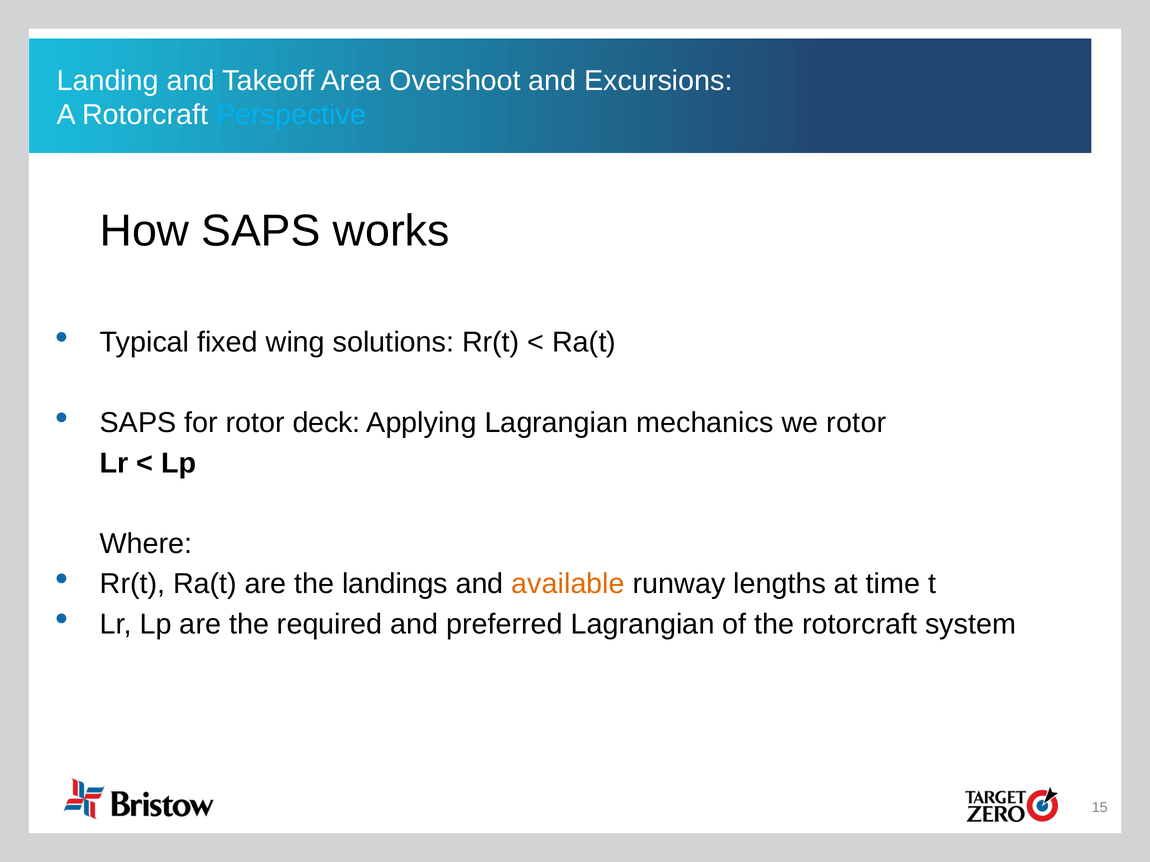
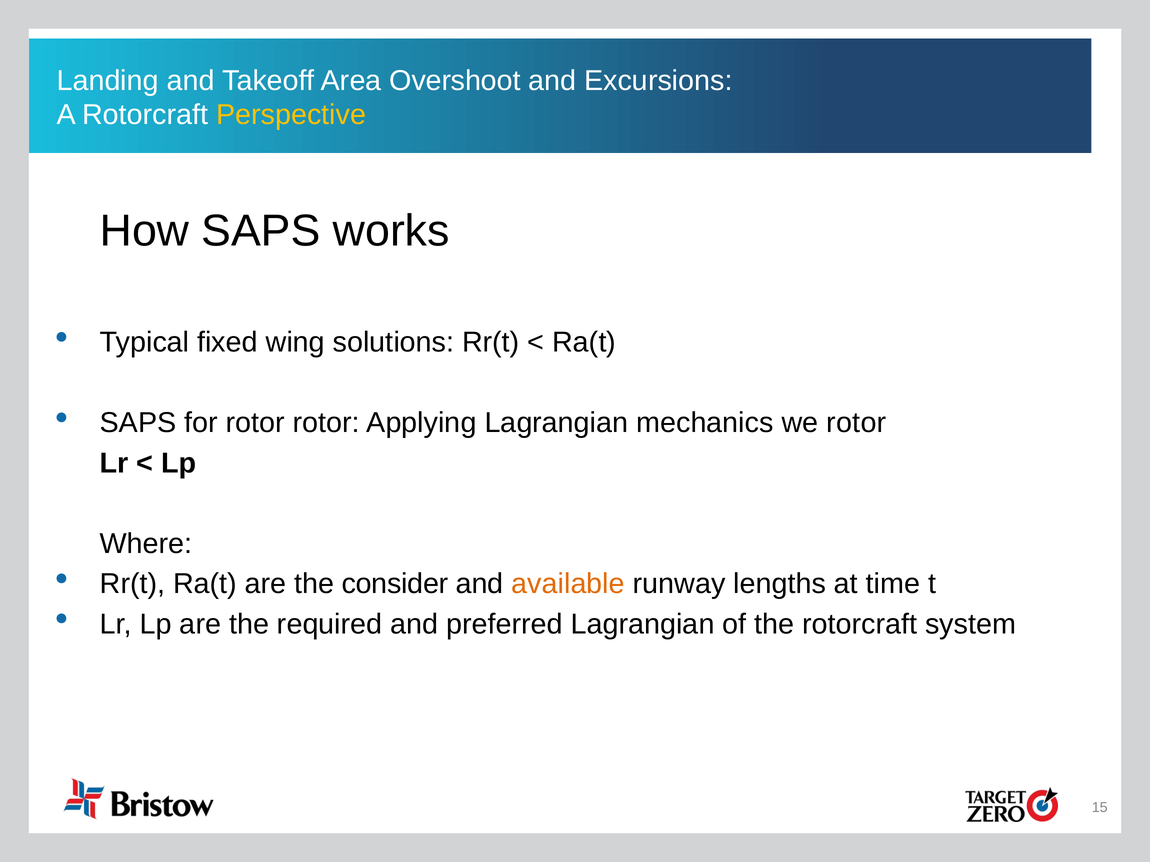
Perspective colour: light blue -> yellow
rotor deck: deck -> rotor
landings: landings -> consider
